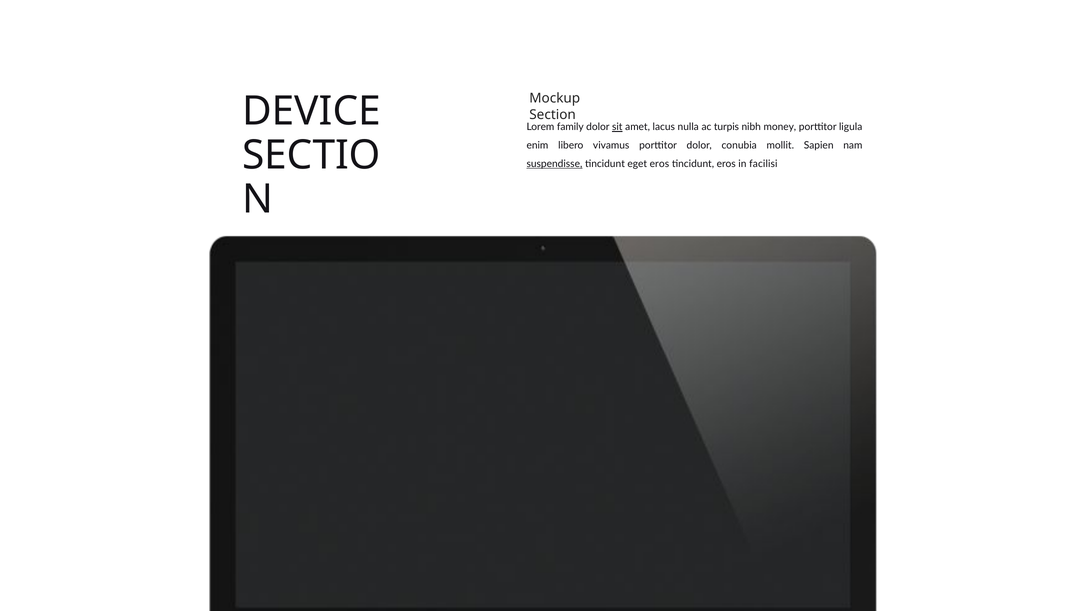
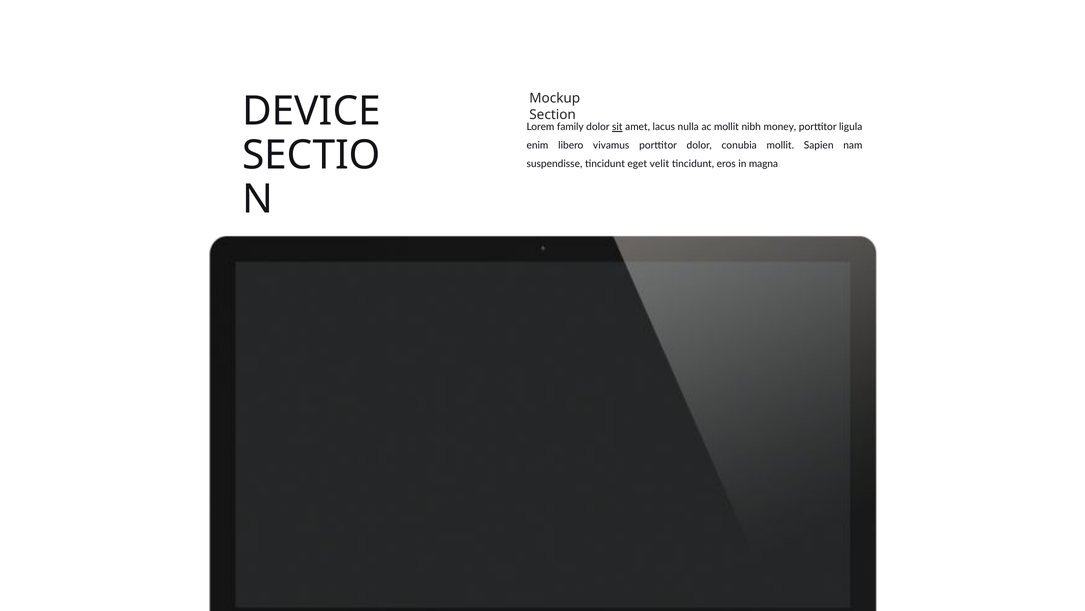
ac turpis: turpis -> mollit
suspendisse underline: present -> none
eget eros: eros -> velit
facilisi: facilisi -> magna
